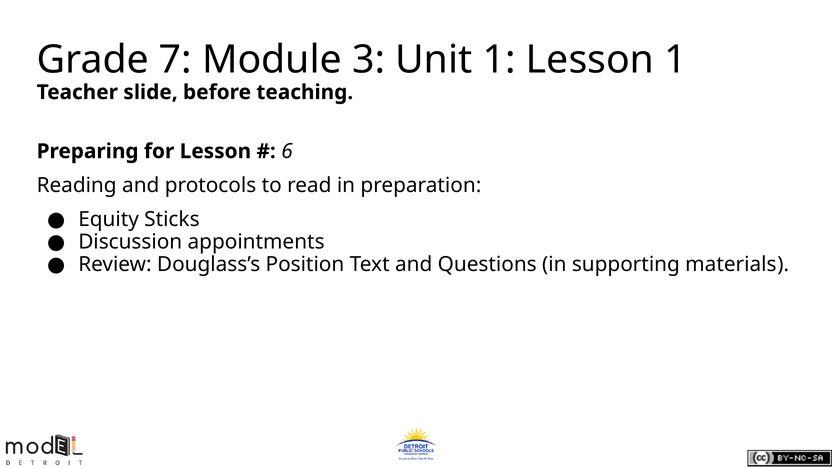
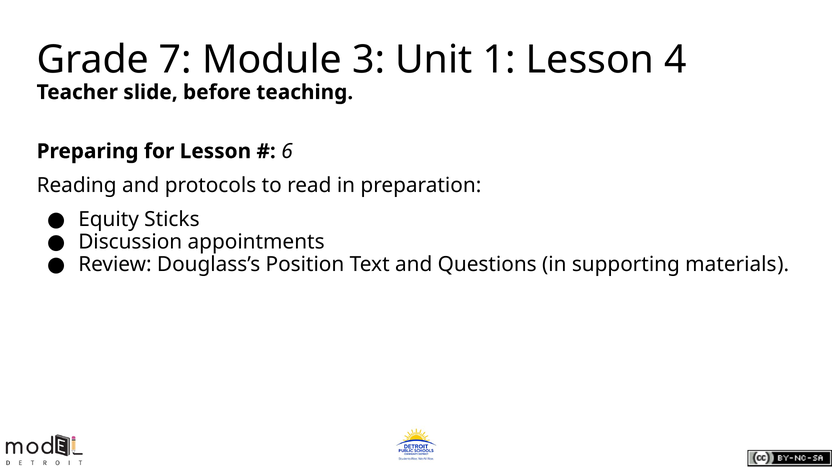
Lesson 1: 1 -> 4
